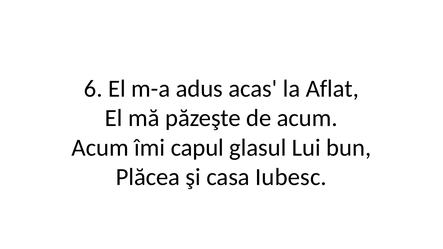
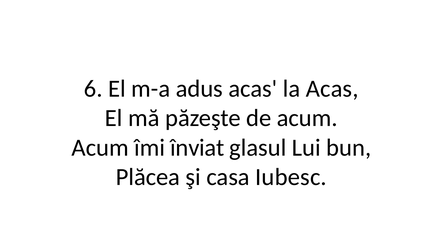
la Aflat: Aflat -> Acas
capul: capul -> înviat
